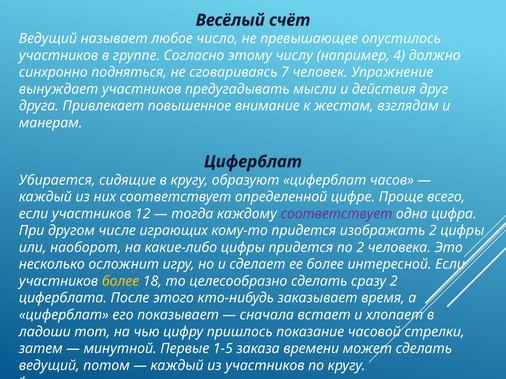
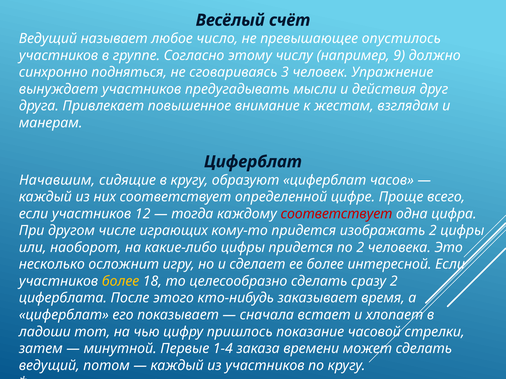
4: 4 -> 9
7: 7 -> 3
Убирается: Убирается -> Начавшим
соответствует at (337, 214) colour: purple -> red
1-5: 1-5 -> 1-4
